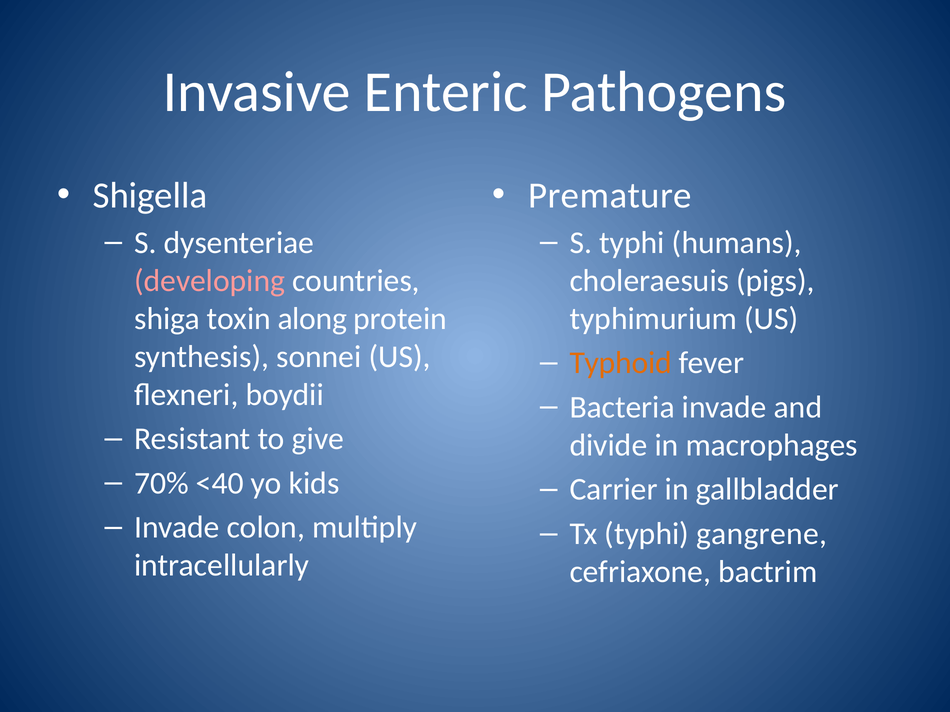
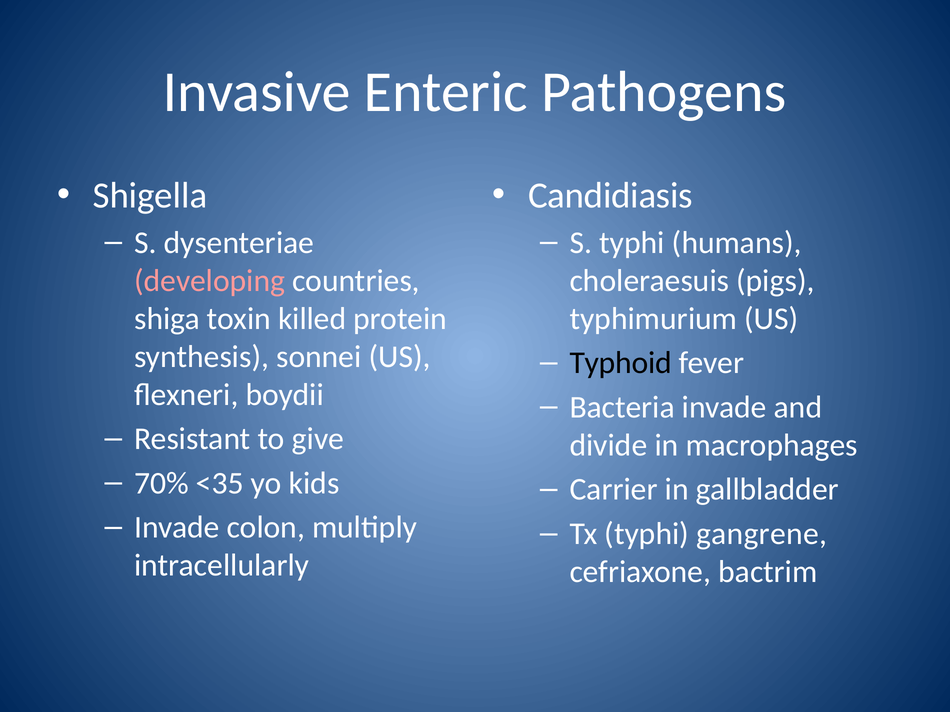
Premature: Premature -> Candidiasis
along: along -> killed
Typhoid colour: orange -> black
<40: <40 -> <35
